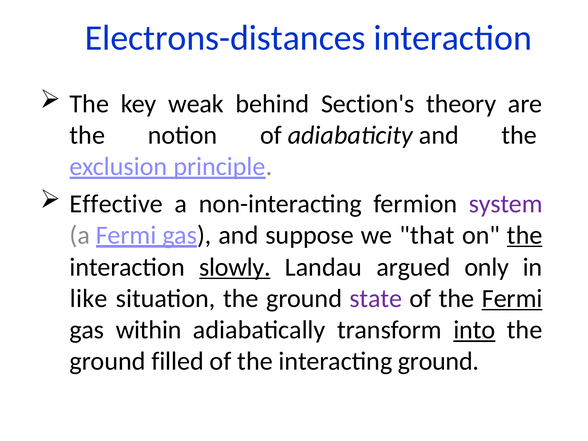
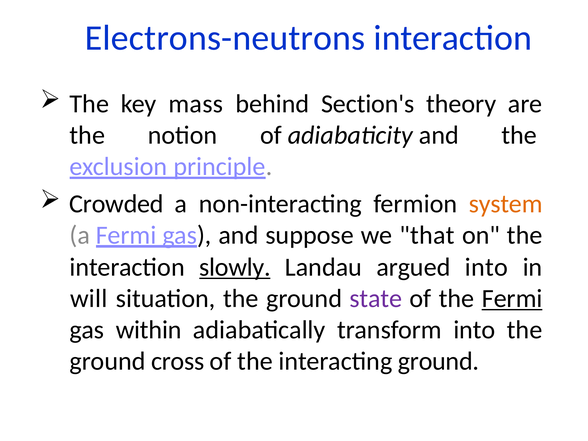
Electrons-distances: Electrons-distances -> Electrons-neutrons
weak: weak -> mass
Effective: Effective -> Crowded
system colour: purple -> orange
the at (525, 235) underline: present -> none
argued only: only -> into
like: like -> will
into at (474, 330) underline: present -> none
filled: filled -> cross
